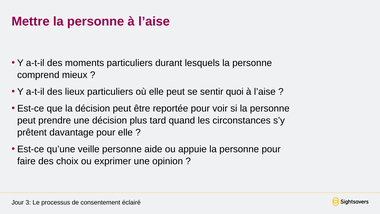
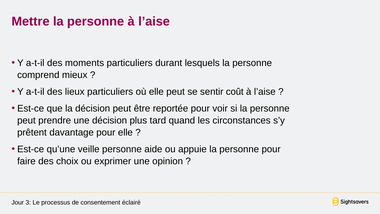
quoi: quoi -> coût
